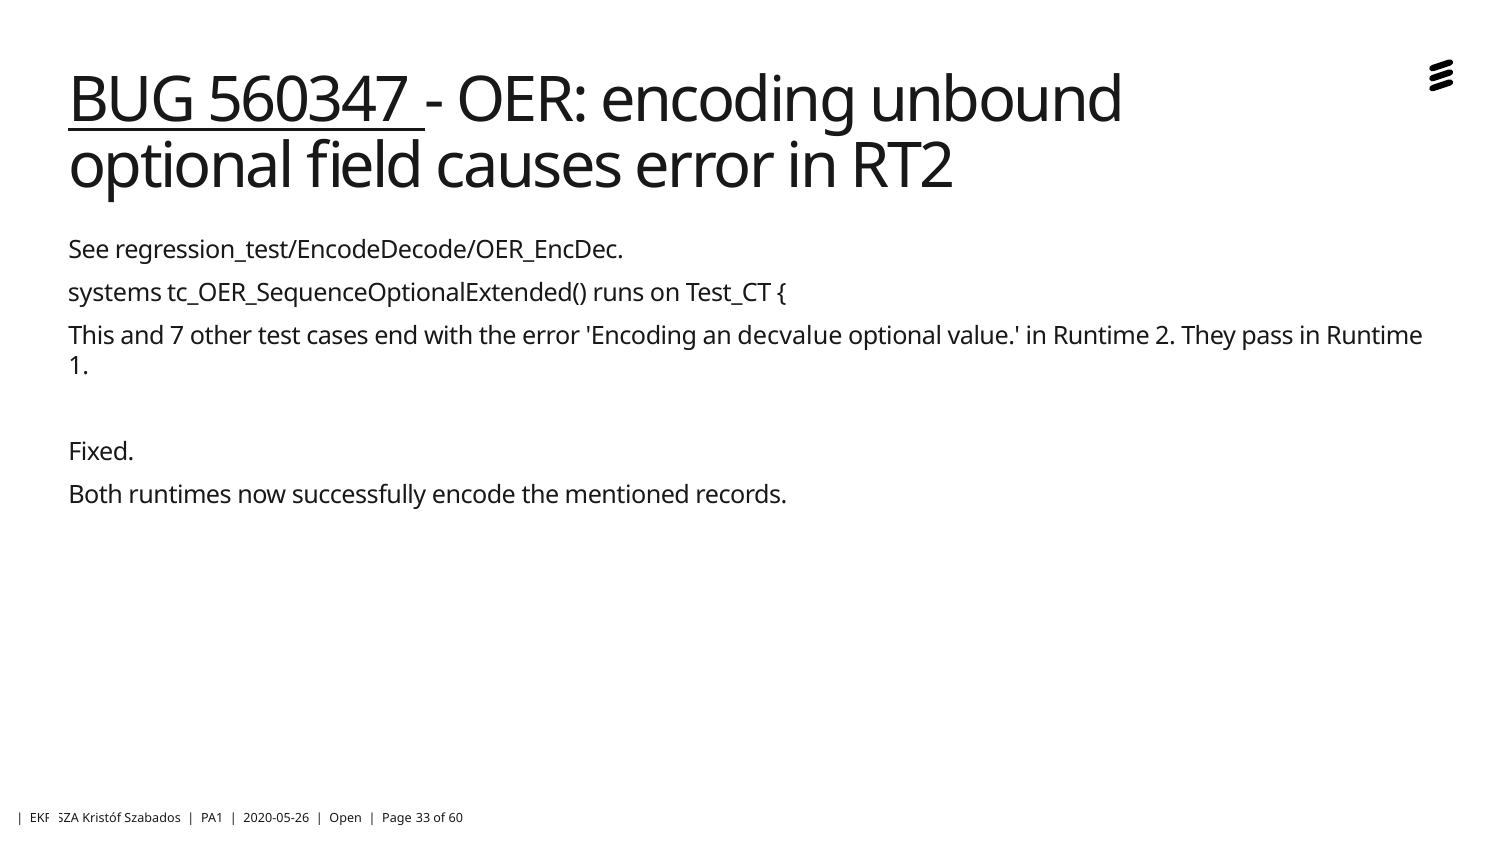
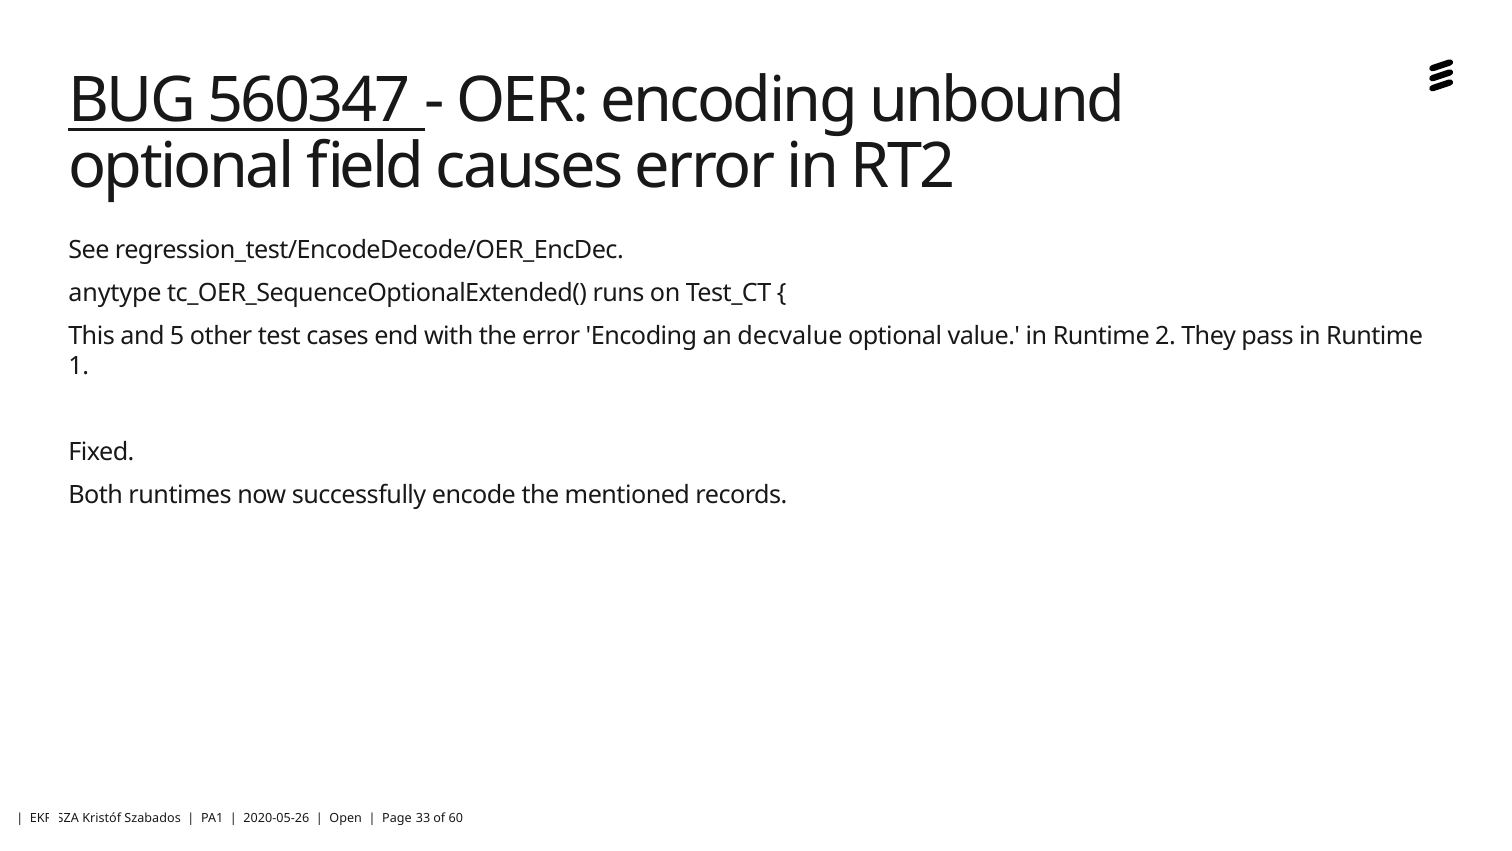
systems: systems -> anytype
7: 7 -> 5
